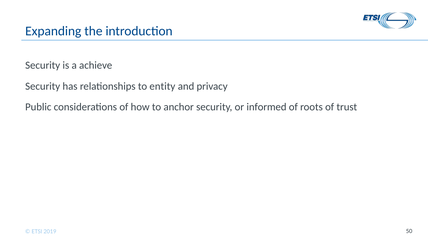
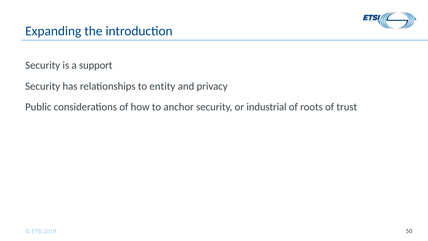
achieve: achieve -> support
informed: informed -> industrial
